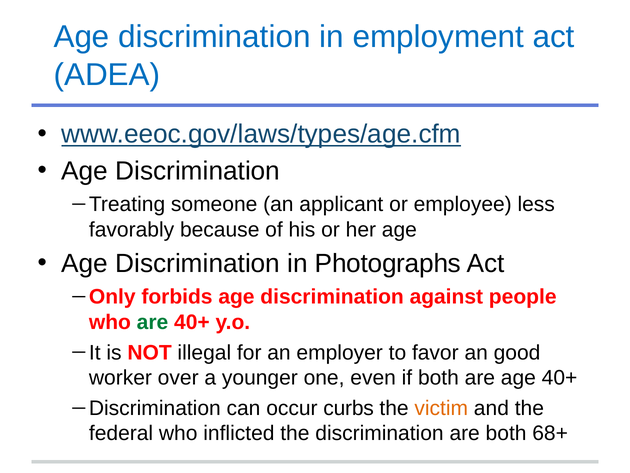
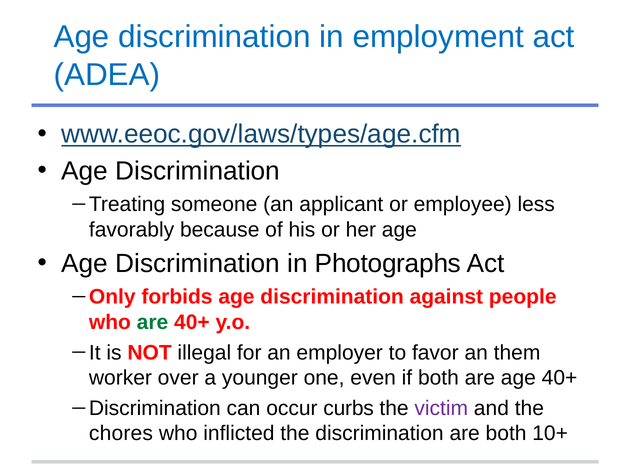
good: good -> them
victim colour: orange -> purple
federal: federal -> chores
68+: 68+ -> 10+
